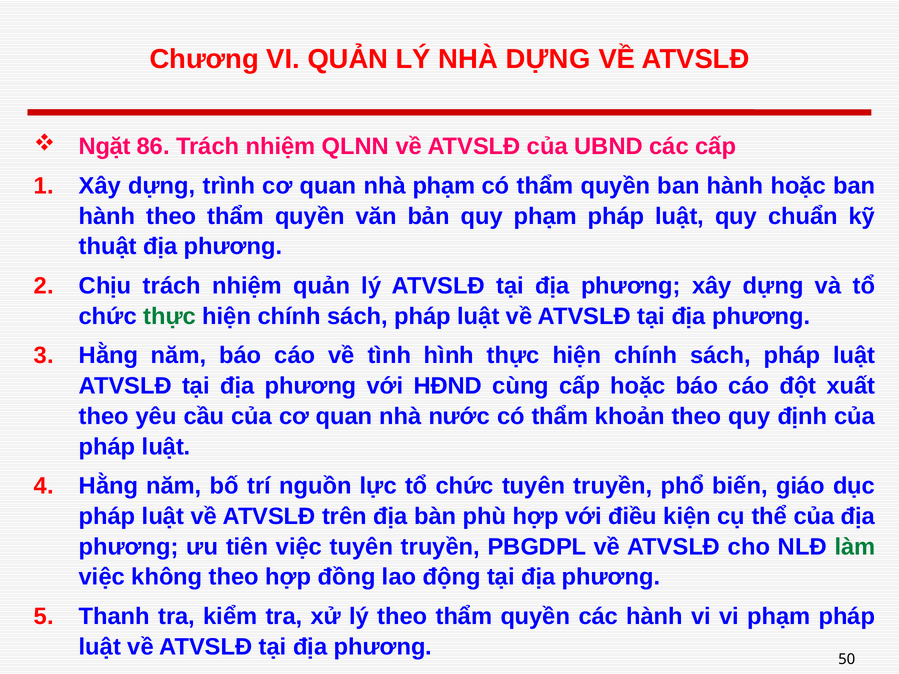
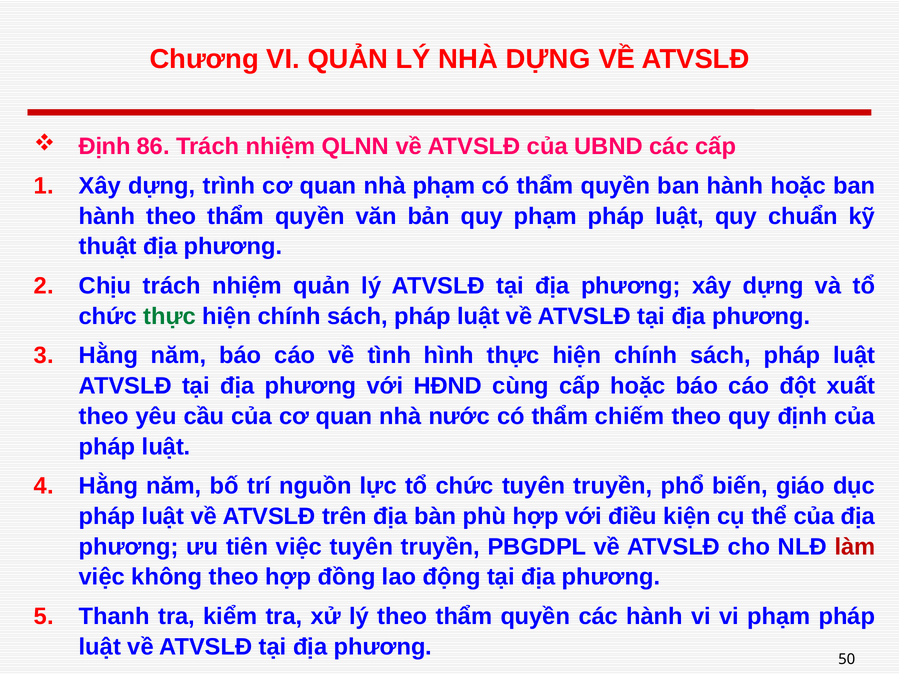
Ngặt at (105, 147): Ngặt -> Định
khoản: khoản -> chiếm
làm colour: green -> red
